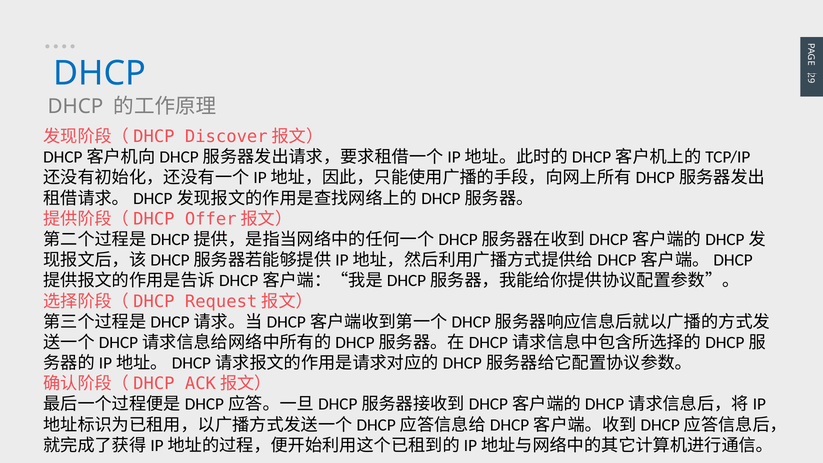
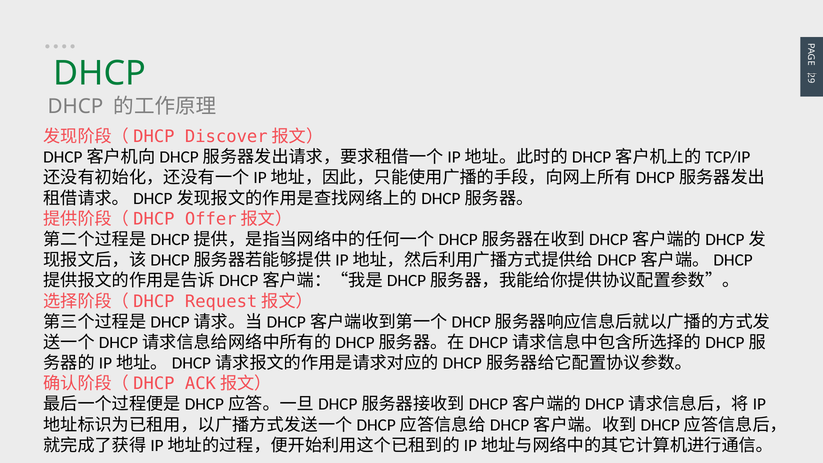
DHCP at (100, 73) colour: blue -> green
